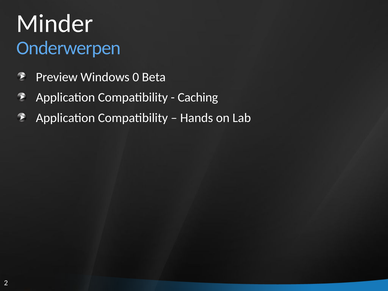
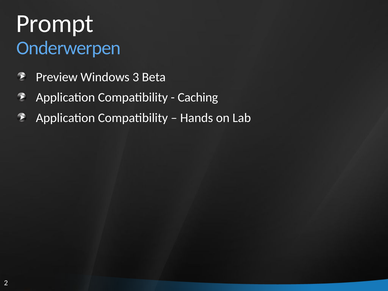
Minder: Minder -> Prompt
0: 0 -> 3
